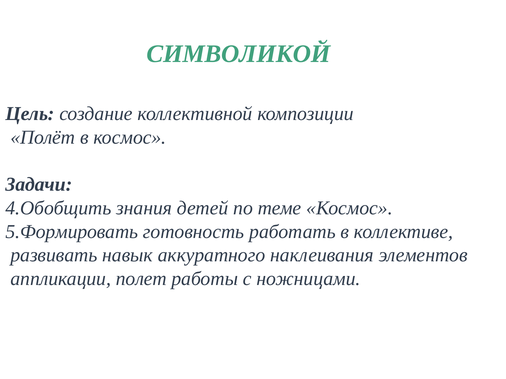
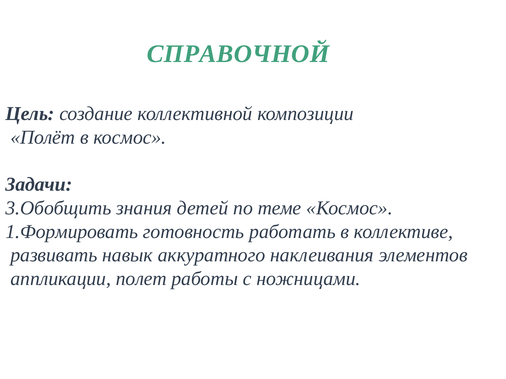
СИМВОЛИКОЙ: СИМВОЛИКОЙ -> СПРАВОЧНОЙ
4.Обобщить: 4.Обобщить -> 3.Обобщить
5.Формировать: 5.Формировать -> 1.Формировать
